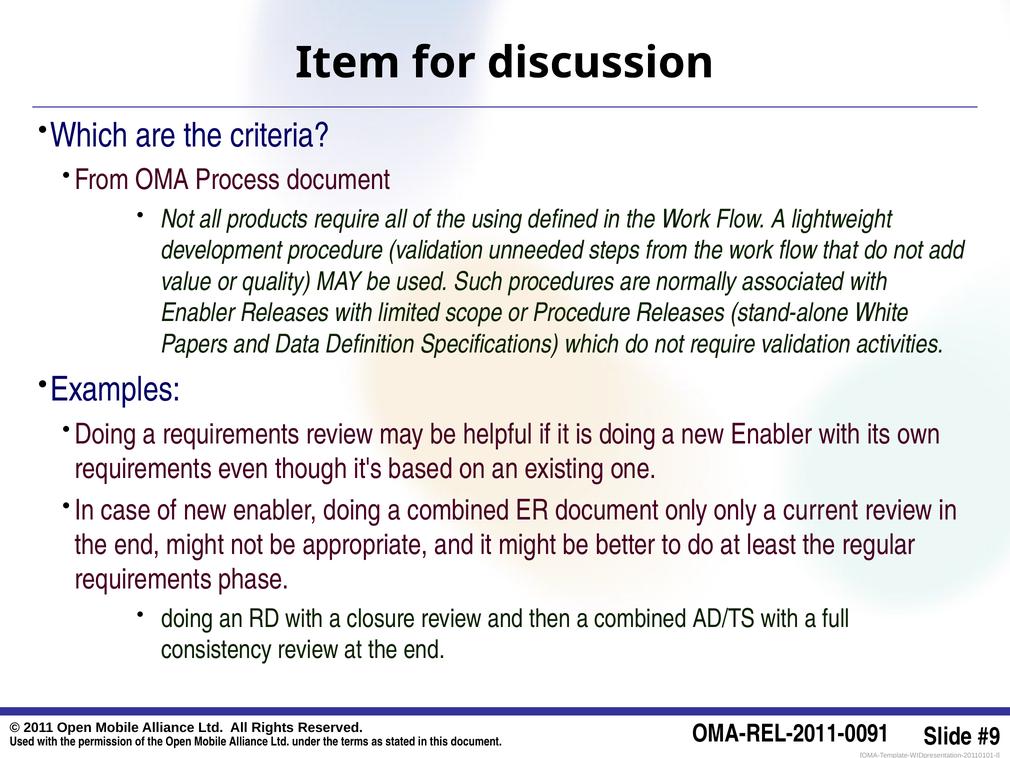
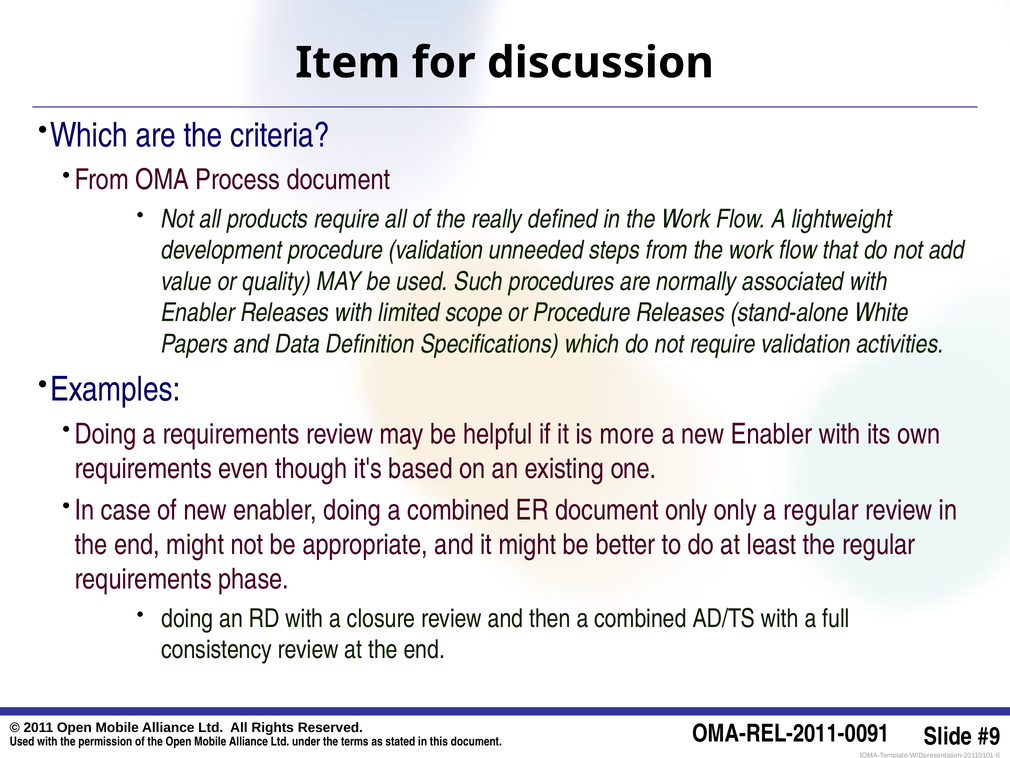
using: using -> really
is doing: doing -> more
a current: current -> regular
